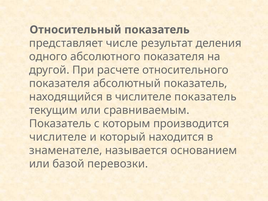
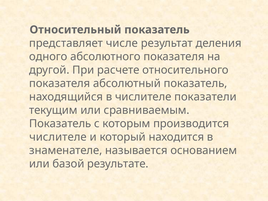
числителе показатель: показатель -> показатели
перевозки: перевозки -> результате
